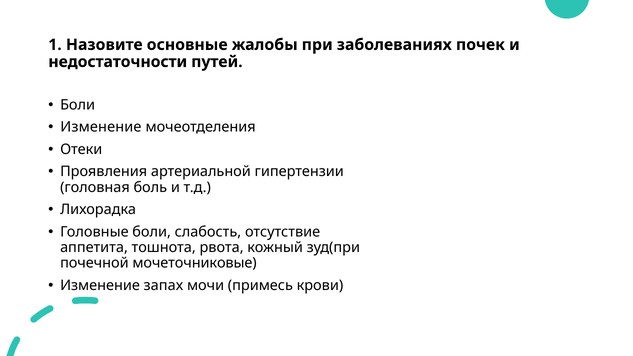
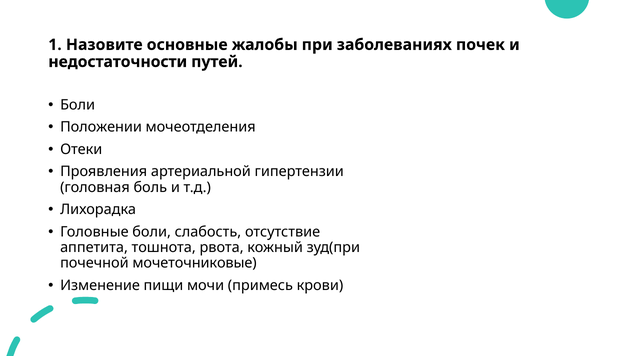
Изменение at (101, 127): Изменение -> Положении
запах: запах -> пищи
